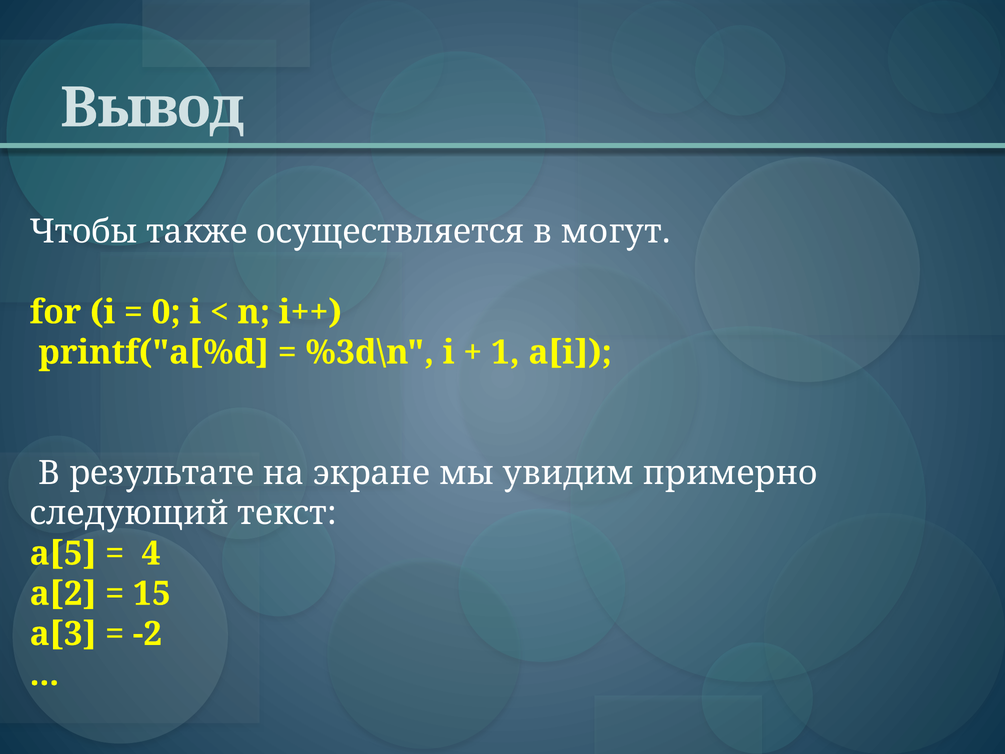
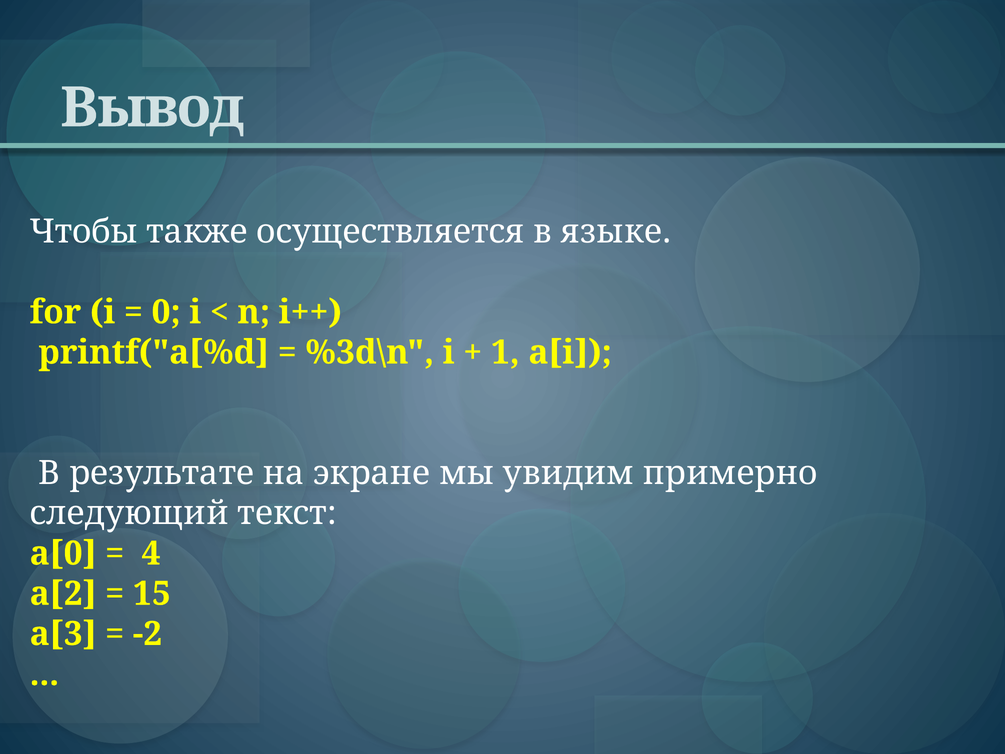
могут: могут -> языке
a[5: a[5 -> a[0
